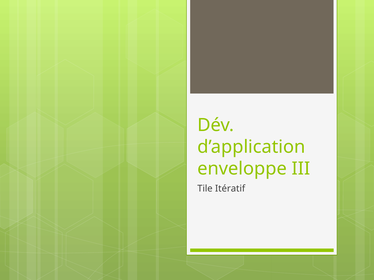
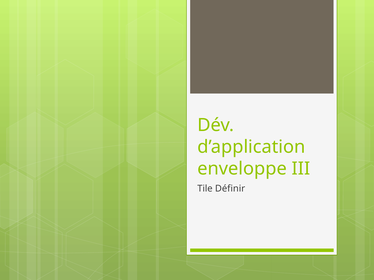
Itératif: Itératif -> Définir
